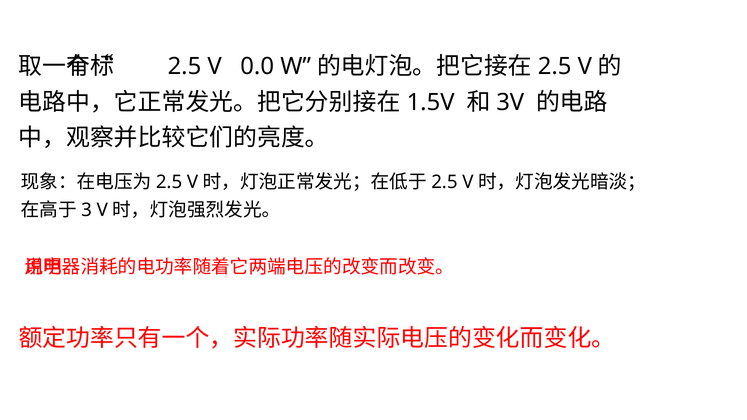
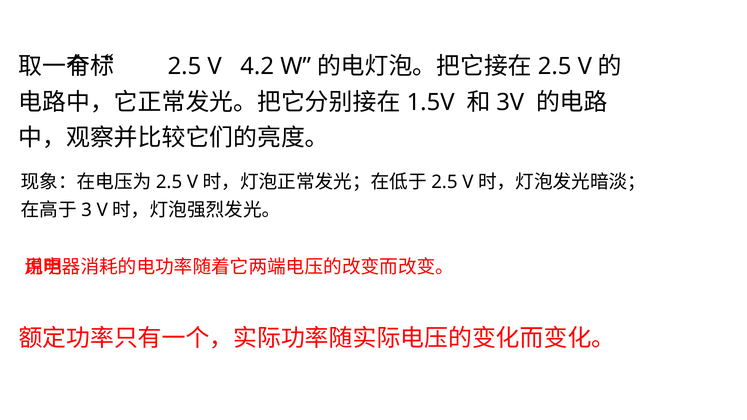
0.0: 0.0 -> 4.2
